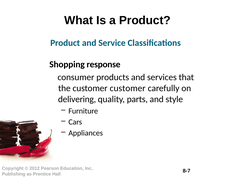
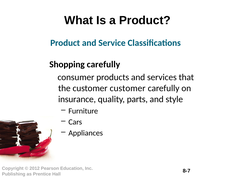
Shopping response: response -> carefully
delivering: delivering -> insurance
